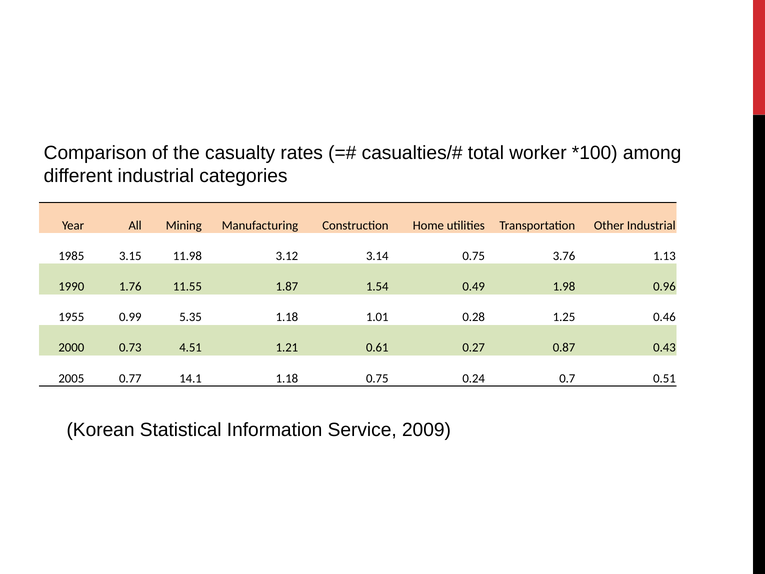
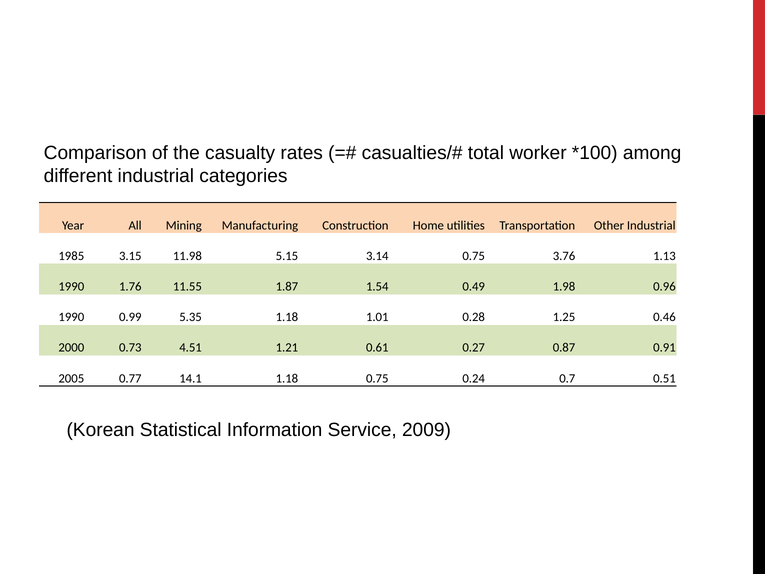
3.12: 3.12 -> 5.15
1955 at (71, 317): 1955 -> 1990
0.43: 0.43 -> 0.91
